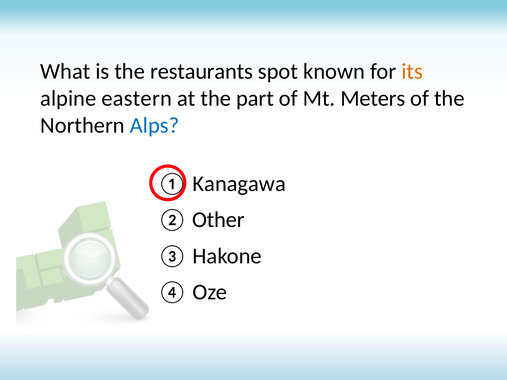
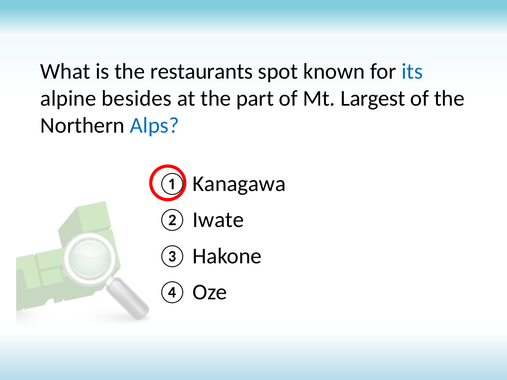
its colour: orange -> blue
eastern: eastern -> besides
Meters: Meters -> Largest
Other: Other -> Iwate
